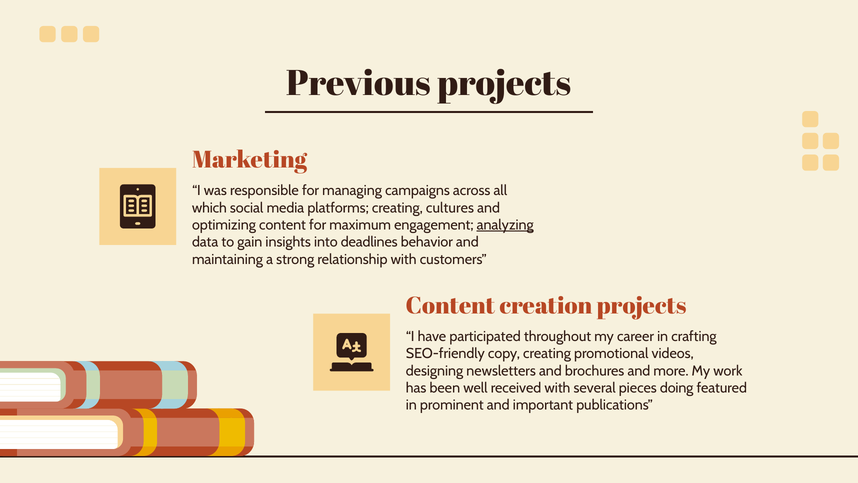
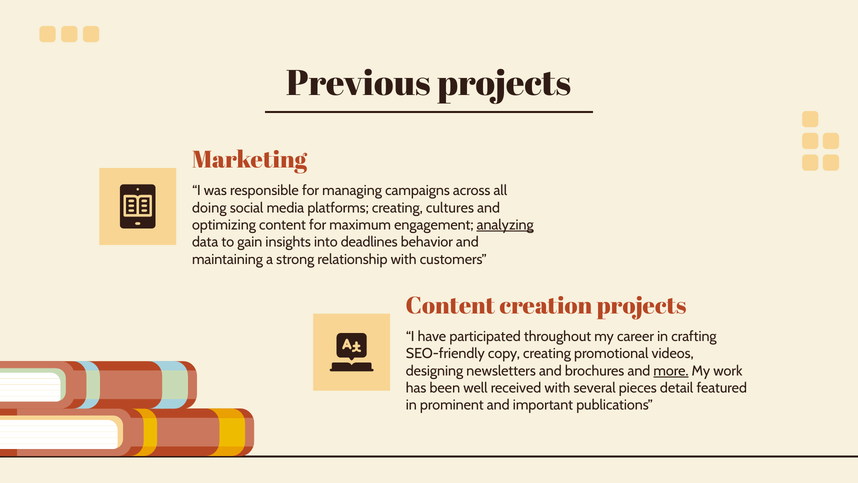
which: which -> doing
more underline: none -> present
doing: doing -> detail
